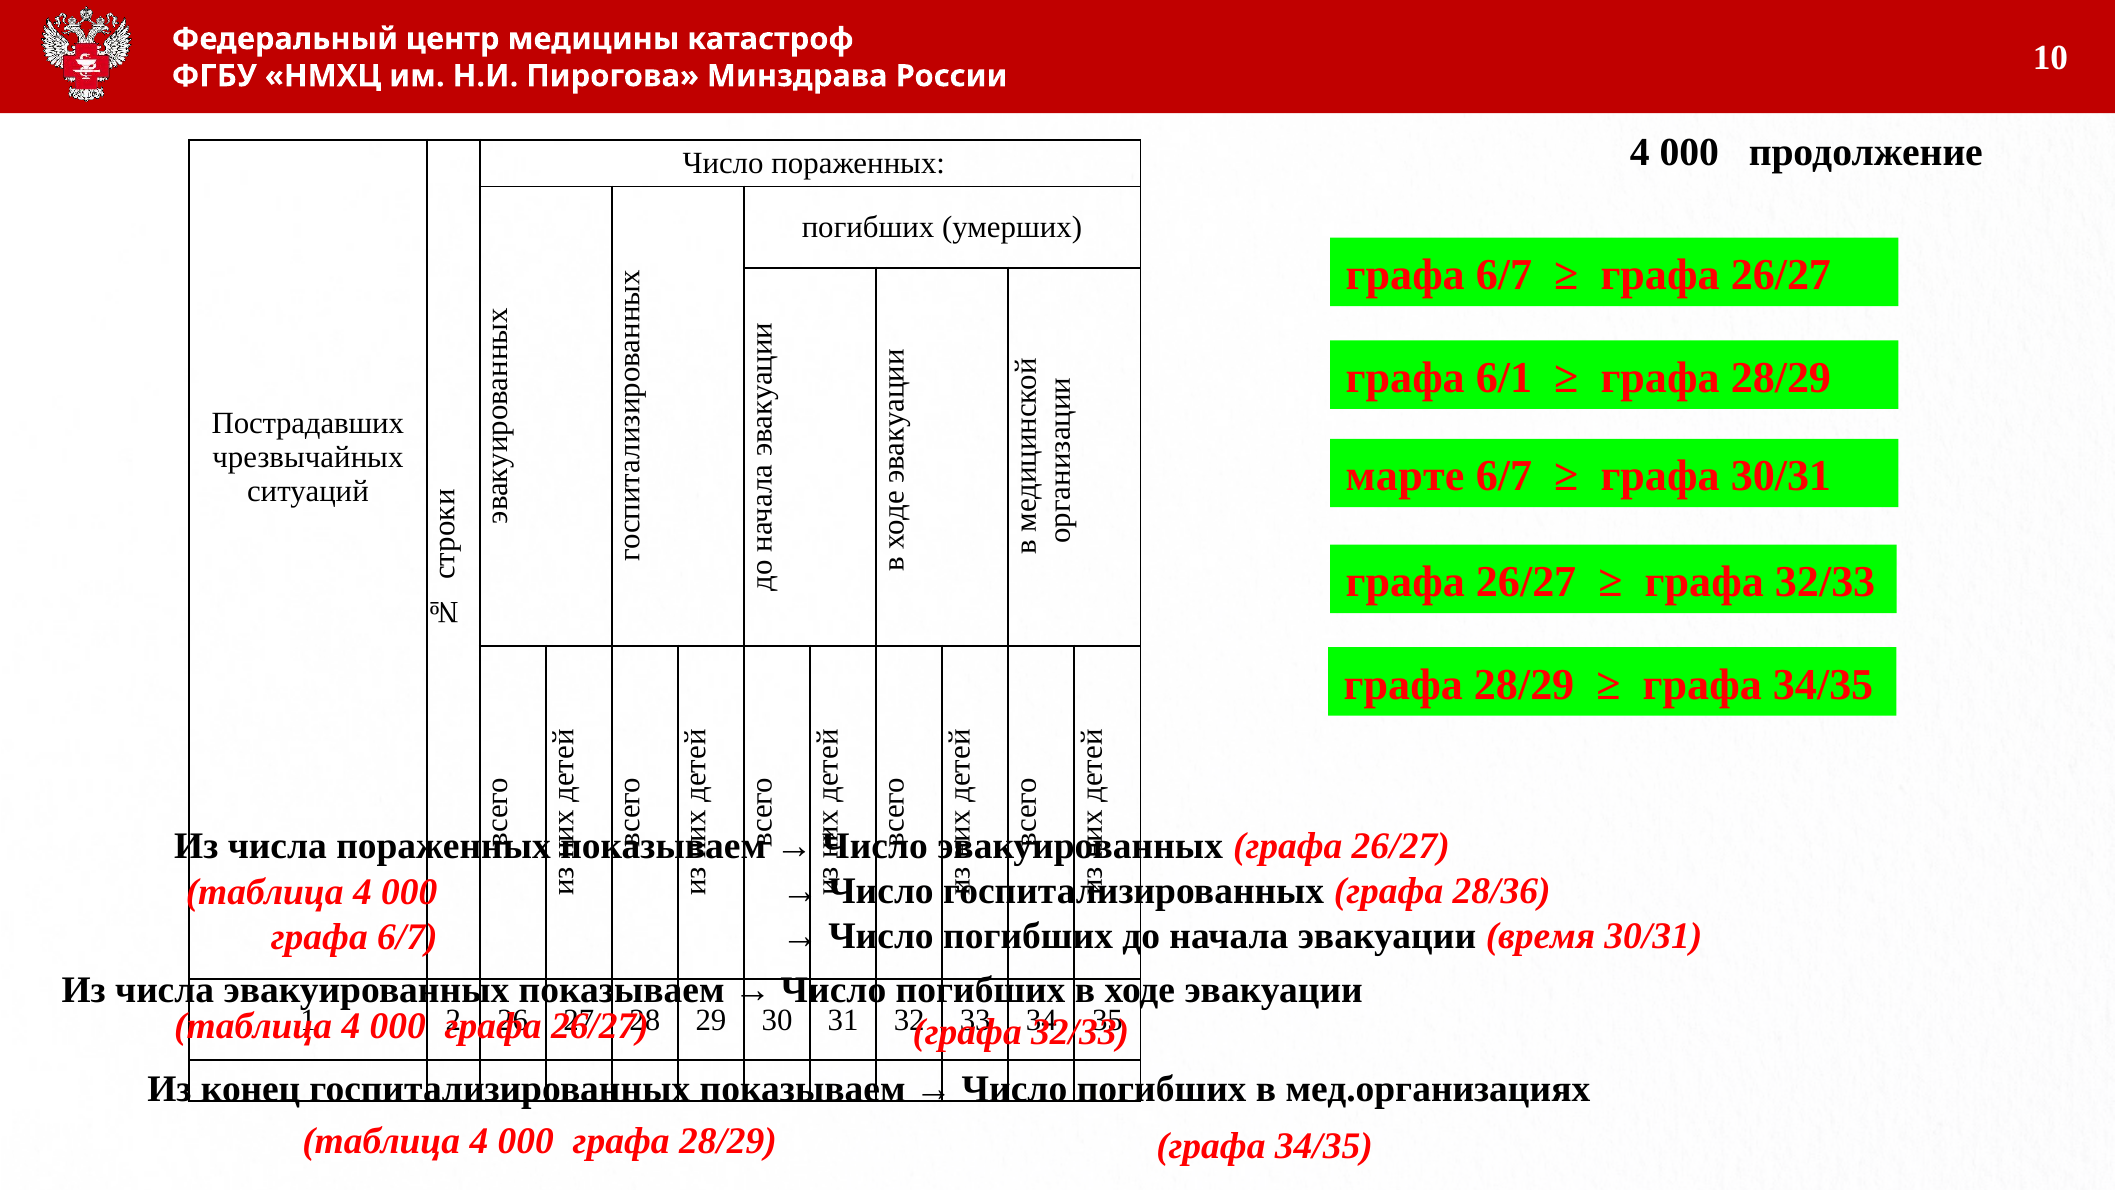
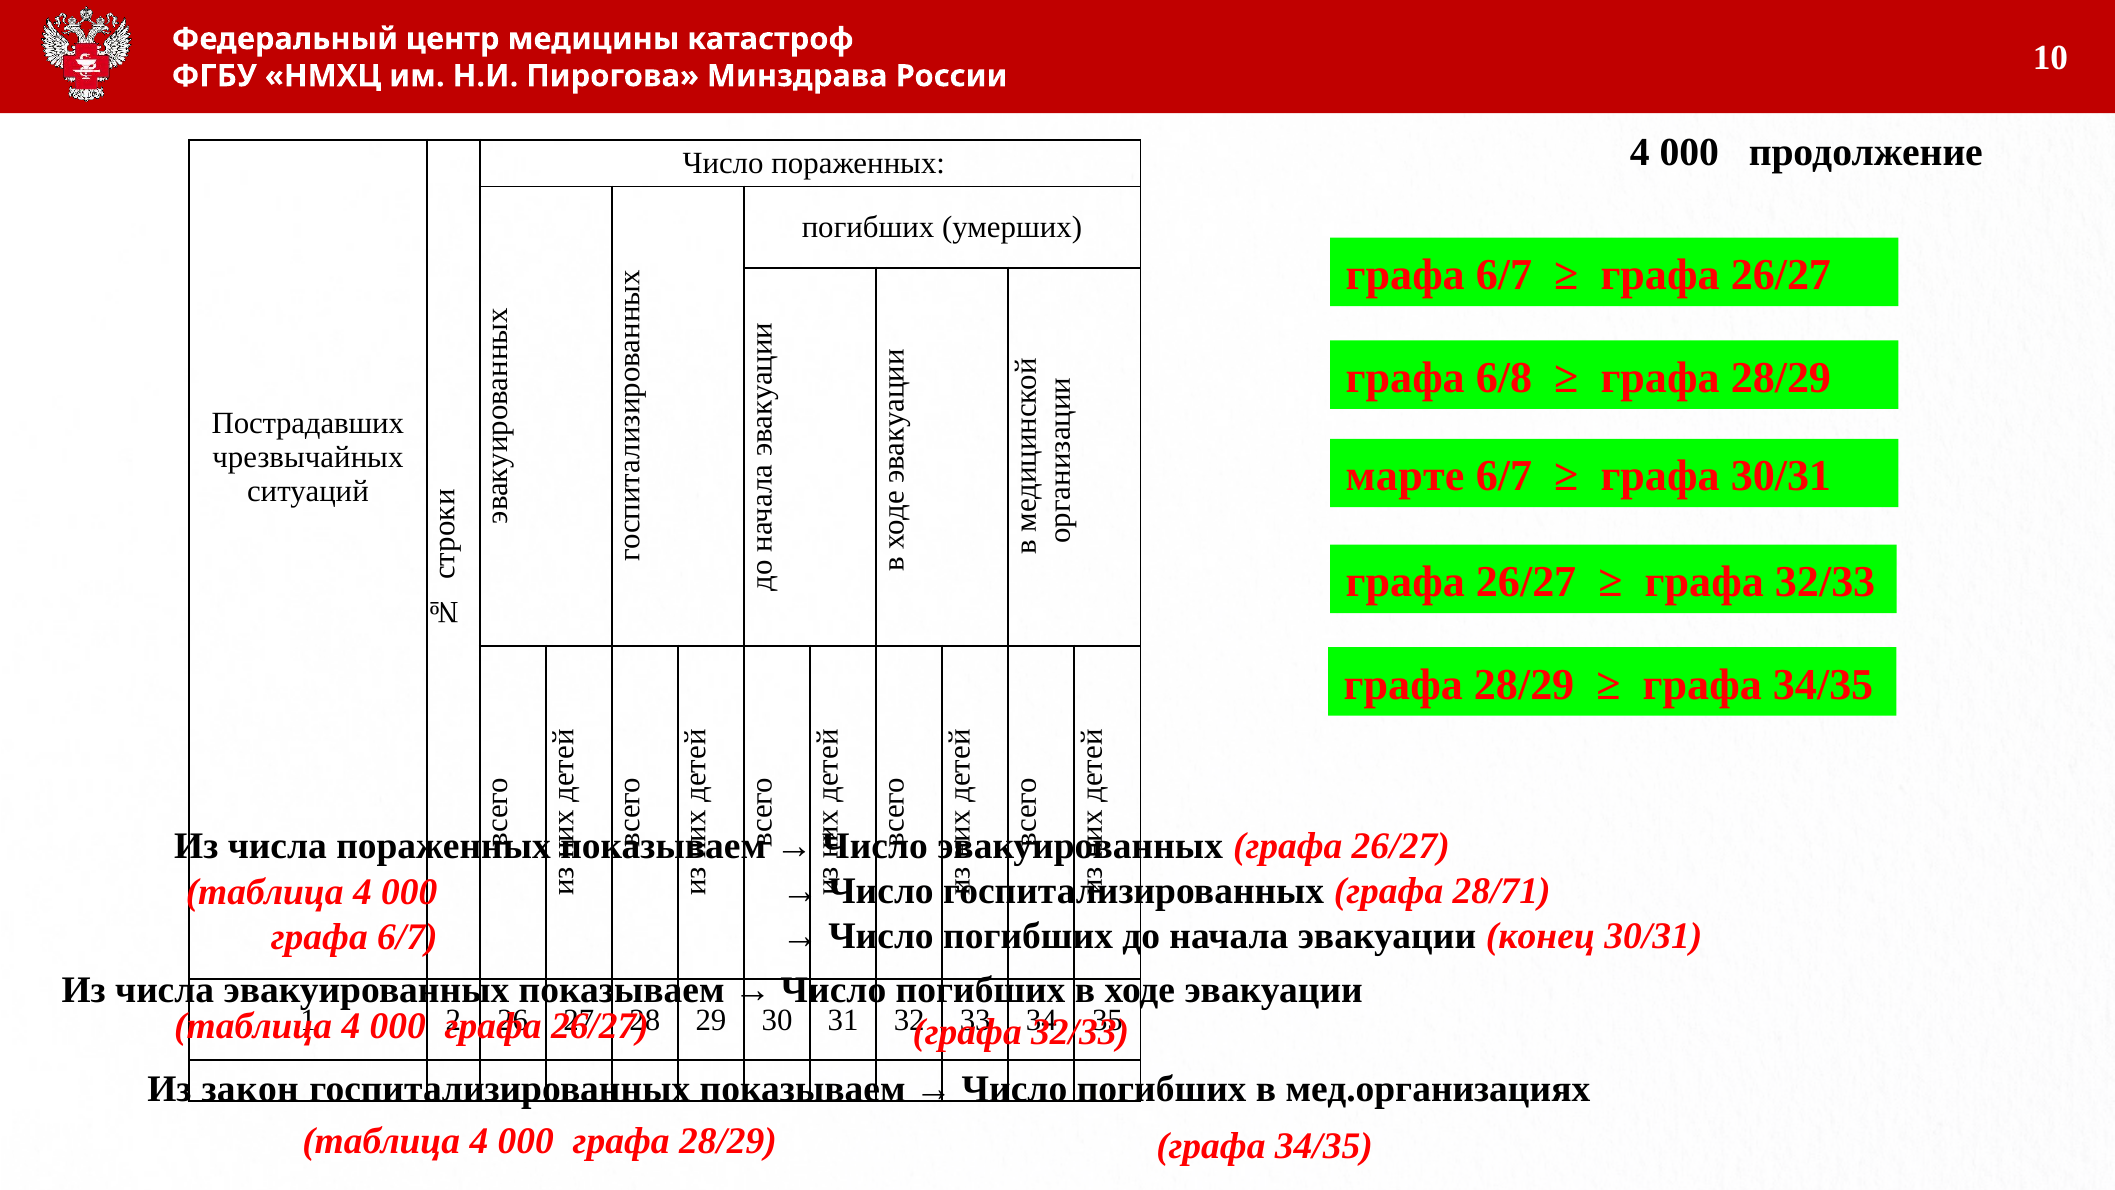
6/1: 6/1 -> 6/8
28/36: 28/36 -> 28/71
время: время -> конец
конец: конец -> закон
